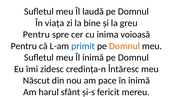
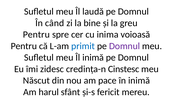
viața: viața -> când
Domnul at (125, 46) colour: orange -> purple
Întăresc: Întăresc -> Cinstesc
